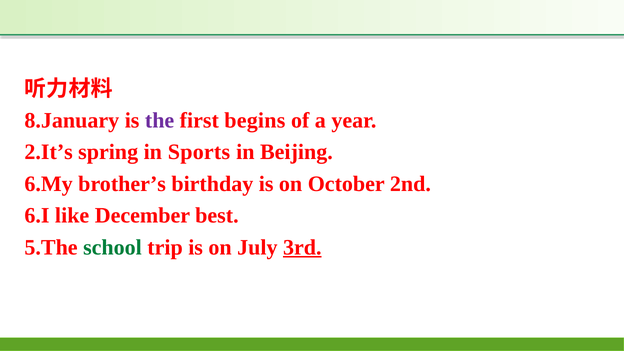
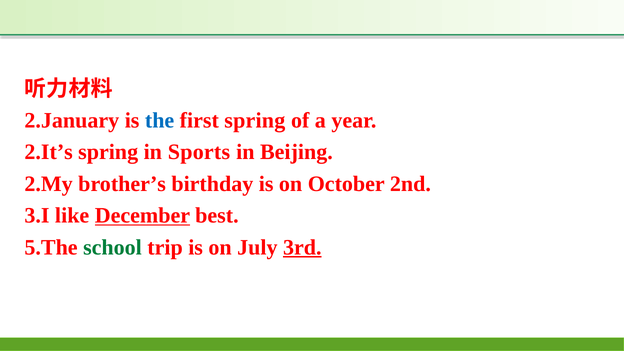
8.January: 8.January -> 2.January
the colour: purple -> blue
first begins: begins -> spring
6.My: 6.My -> 2.My
6.I: 6.I -> 3.I
December underline: none -> present
